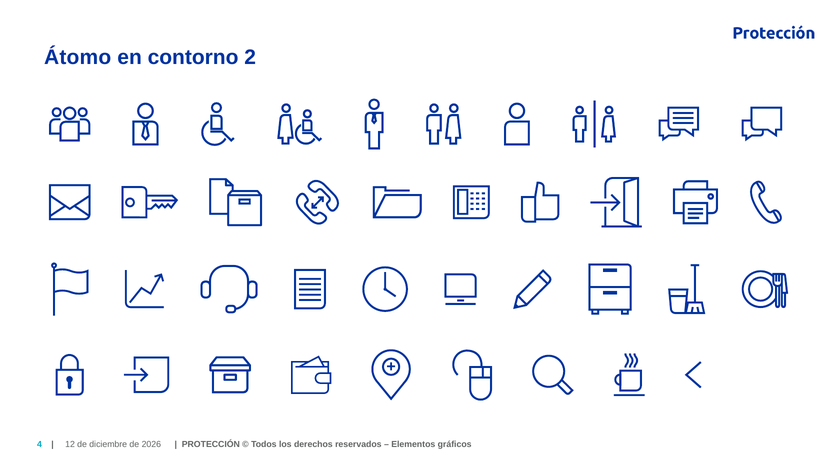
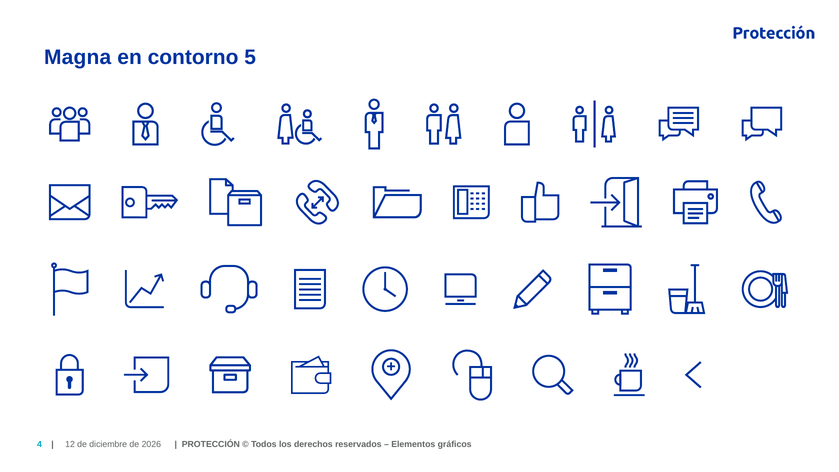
Átomo: Átomo -> Magna
2: 2 -> 5
